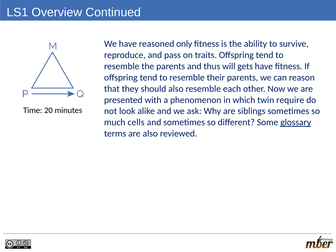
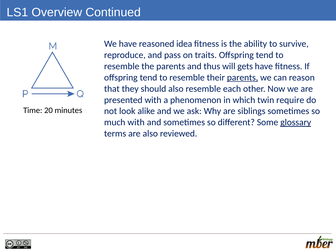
only: only -> idea
parents at (243, 78) underline: none -> present
much cells: cells -> with
